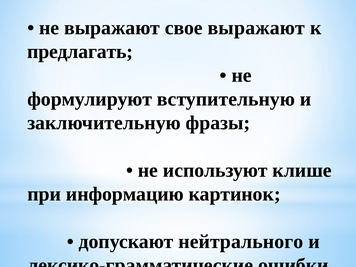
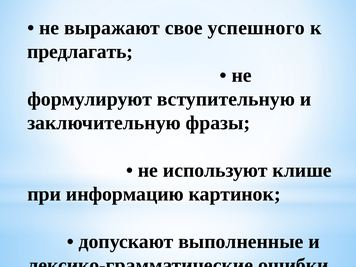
свое выражают: выражают -> успешного
нейтрального: нейтрального -> выполненные
